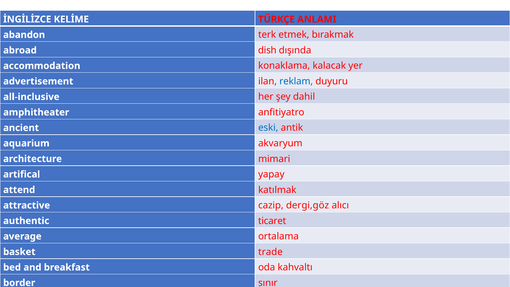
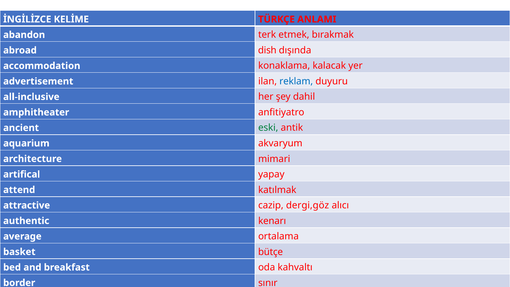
eski colour: blue -> green
ticaret: ticaret -> kenarı
trade: trade -> bütçe
